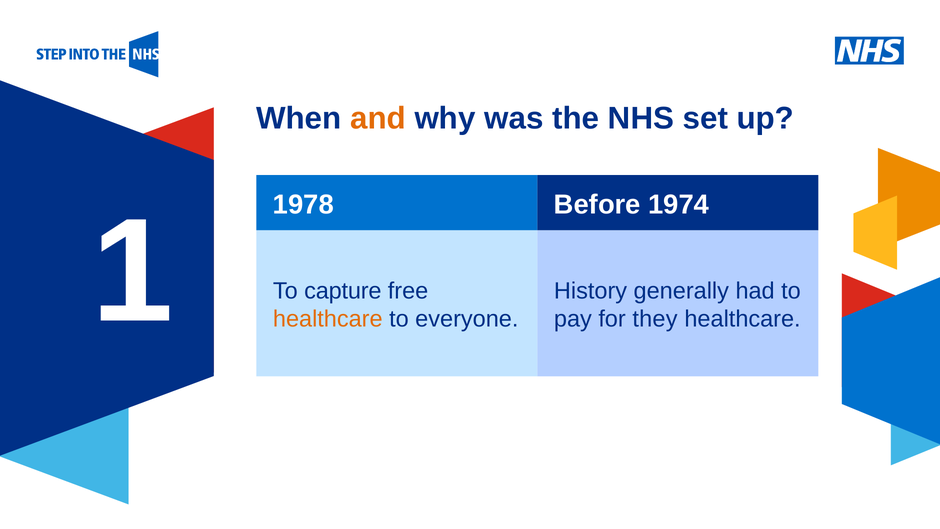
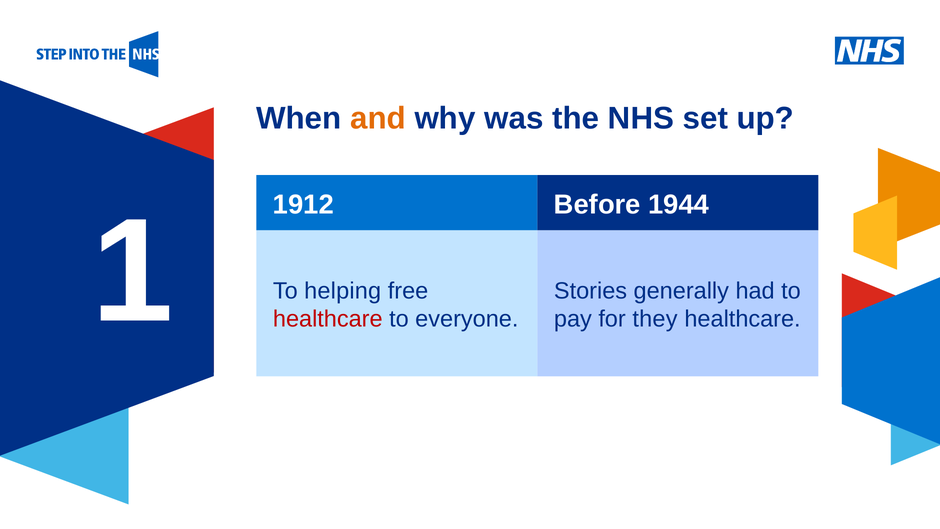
1978: 1978 -> 1912
1974: 1974 -> 1944
capture: capture -> helping
History: History -> Stories
healthcare at (328, 319) colour: orange -> red
